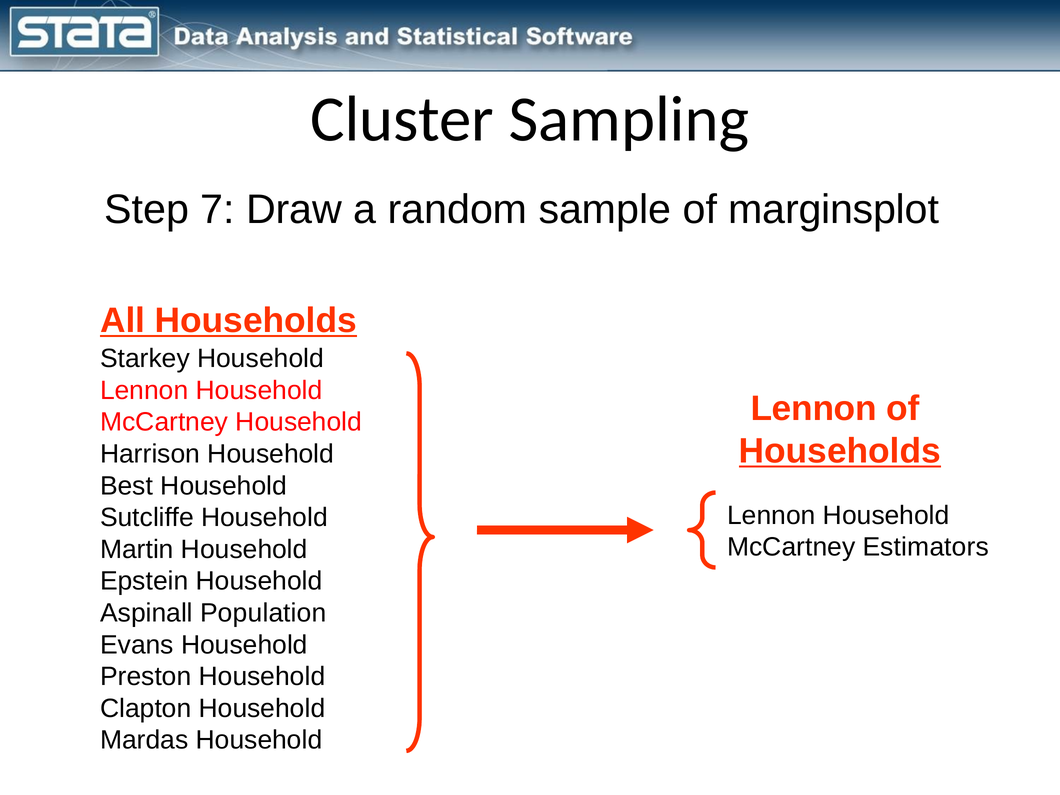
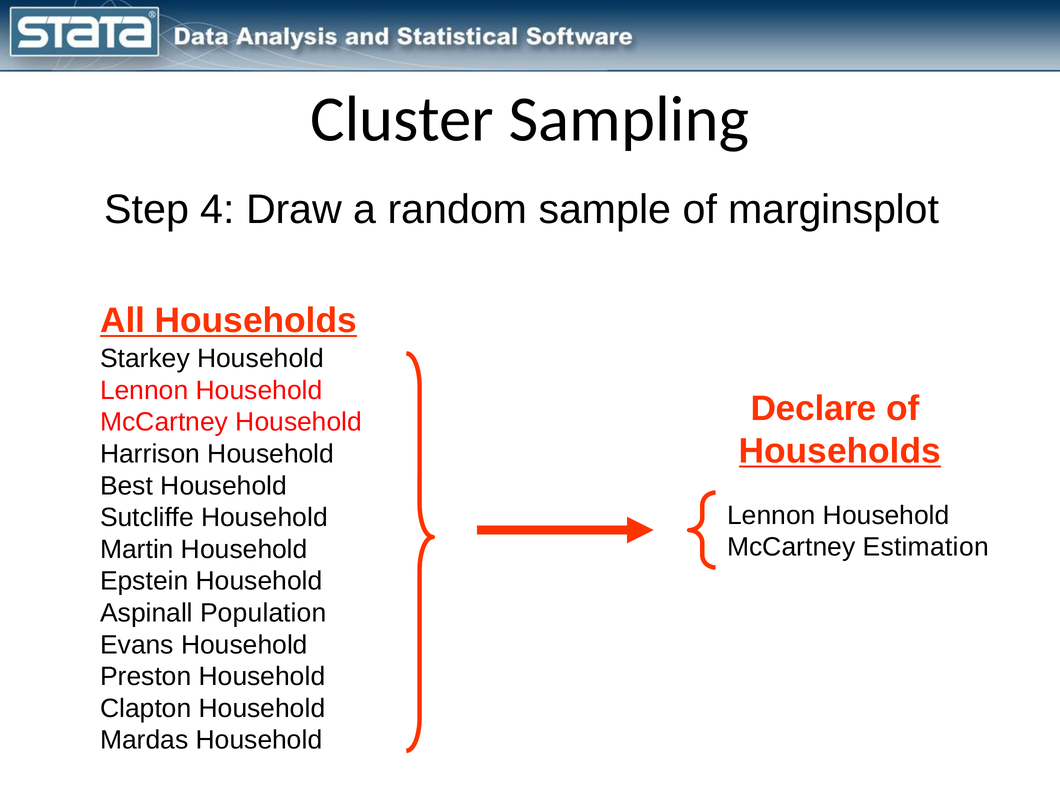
7: 7 -> 4
Lennon at (814, 409): Lennon -> Declare
Estimators: Estimators -> Estimation
